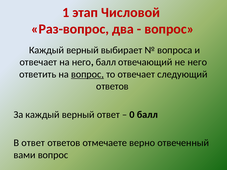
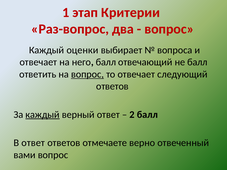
Числовой: Числовой -> Критерии
верный at (82, 50): верный -> оценки
не него: него -> балл
каждый at (43, 115) underline: none -> present
0: 0 -> 2
